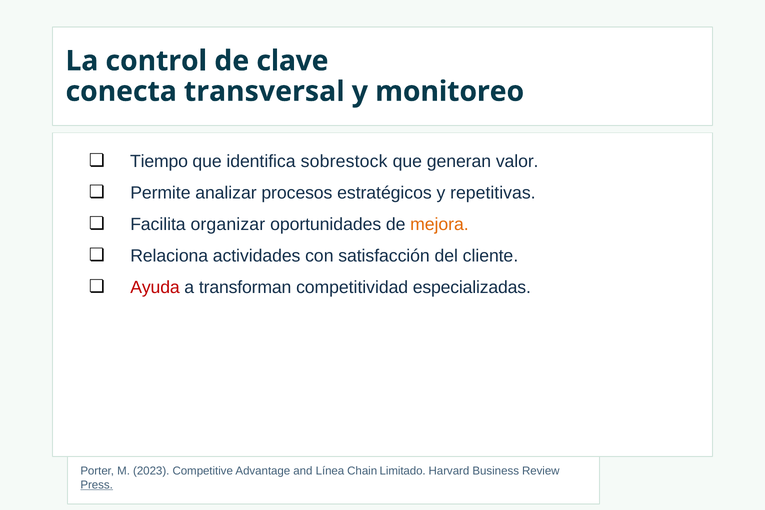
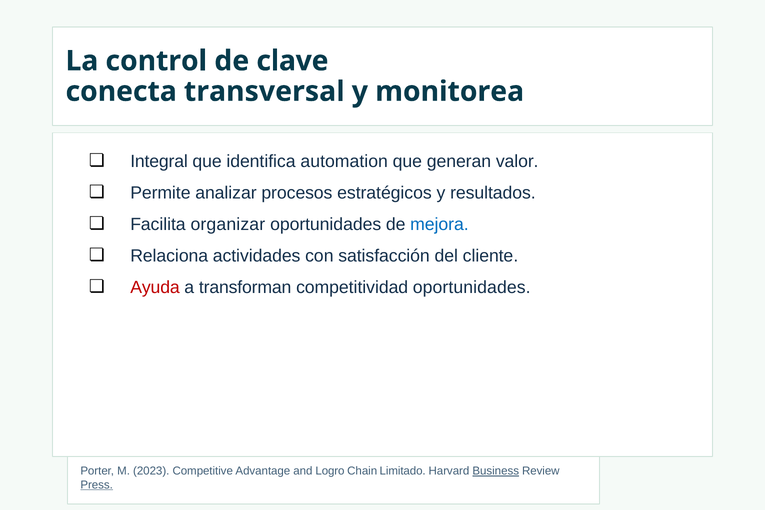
monitoreo: monitoreo -> monitorea
Tiempo: Tiempo -> Integral
sobrestock: sobrestock -> automation
repetitivas: repetitivas -> resultados
mejora colour: orange -> blue
competitividad especializadas: especializadas -> oportunidades
Línea: Línea -> Logro
Business underline: none -> present
